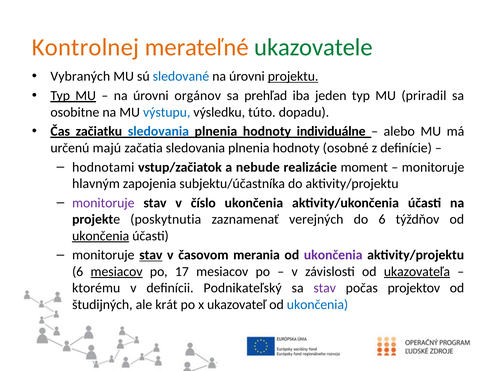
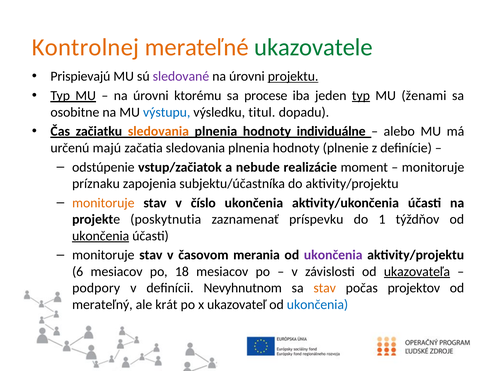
Vybraných: Vybraných -> Prispievajú
sledované colour: blue -> purple
orgánov: orgánov -> ktorému
prehľad: prehľad -> procese
typ at (361, 96) underline: none -> present
priradil: priradil -> ženami
túto: túto -> titul
sledovania at (158, 131) colour: blue -> orange
osobné: osobné -> plnenie
hodnotami: hodnotami -> odstúpenie
hlavným: hlavným -> príznaku
monitoruje at (103, 203) colour: purple -> orange
verejných: verejných -> príspevku
do 6: 6 -> 1
stav at (151, 255) underline: present -> none
mesiacov at (117, 271) underline: present -> none
17: 17 -> 18
ktorému: ktorému -> podpory
Podnikateľský: Podnikateľský -> Nevyhnutnom
stav at (325, 288) colour: purple -> orange
študijných: študijných -> merateľný
